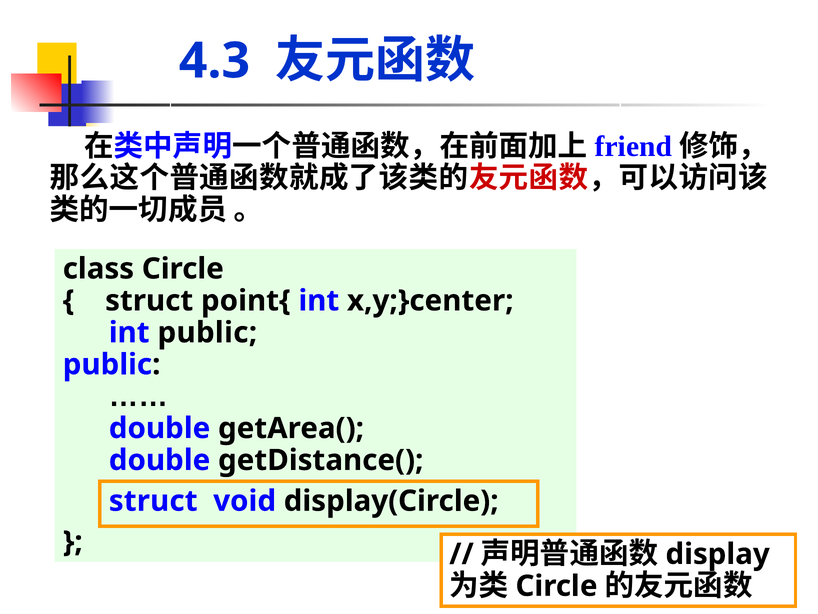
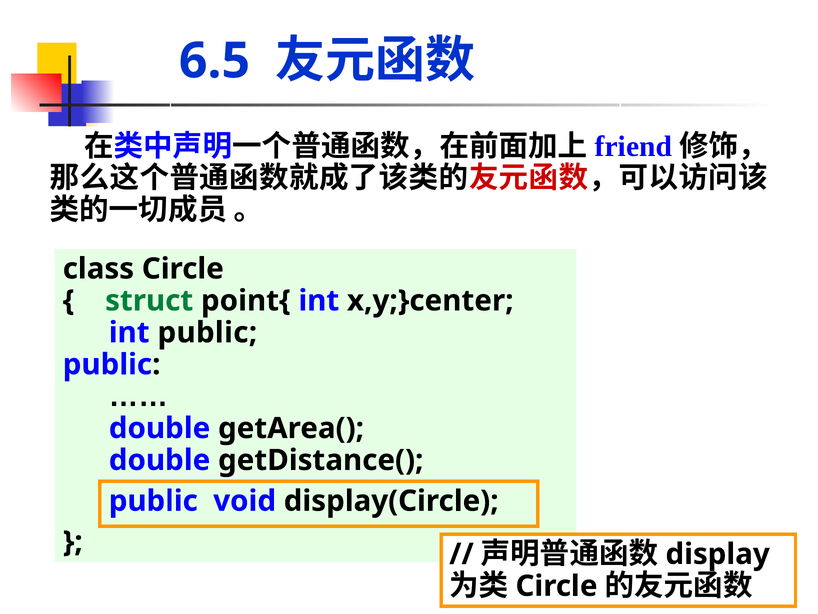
4.3: 4.3 -> 6.5
struct at (149, 300) colour: black -> green
struct at (153, 501): struct -> public
